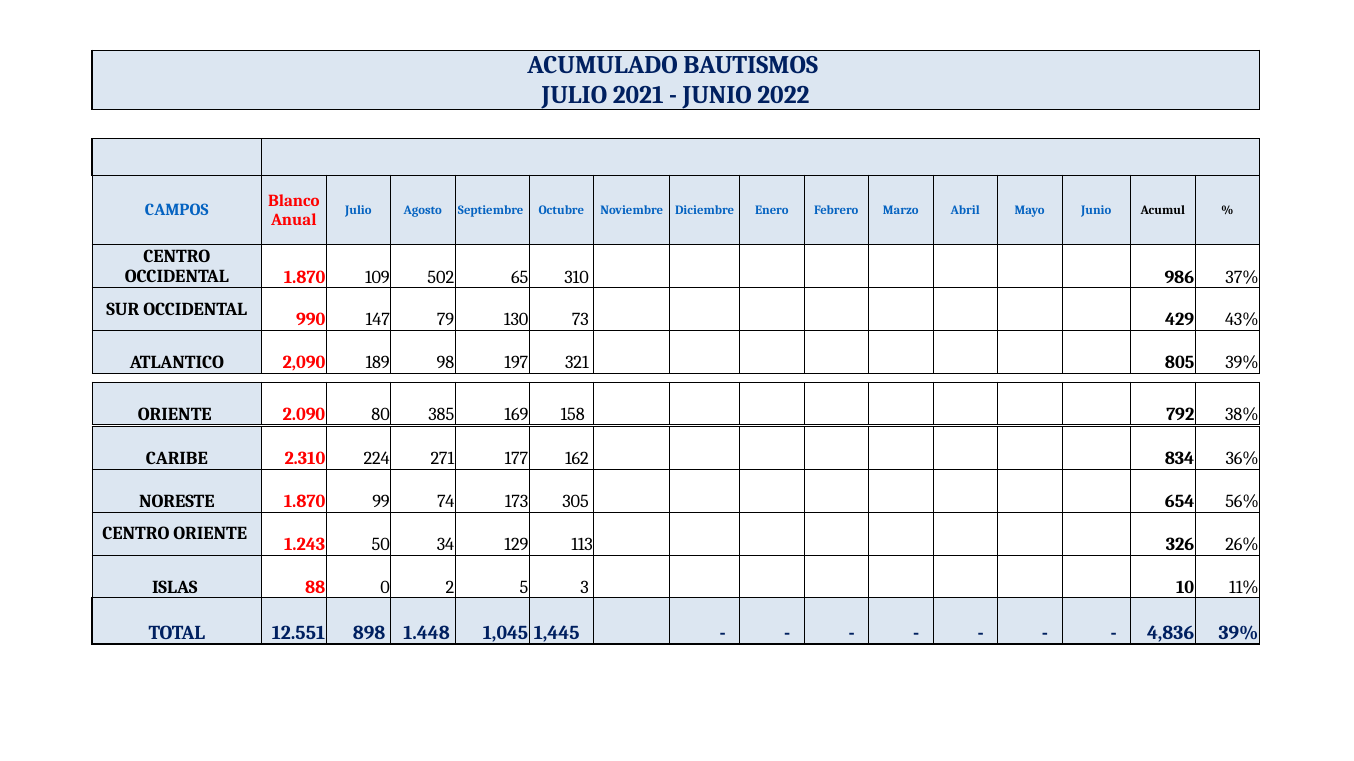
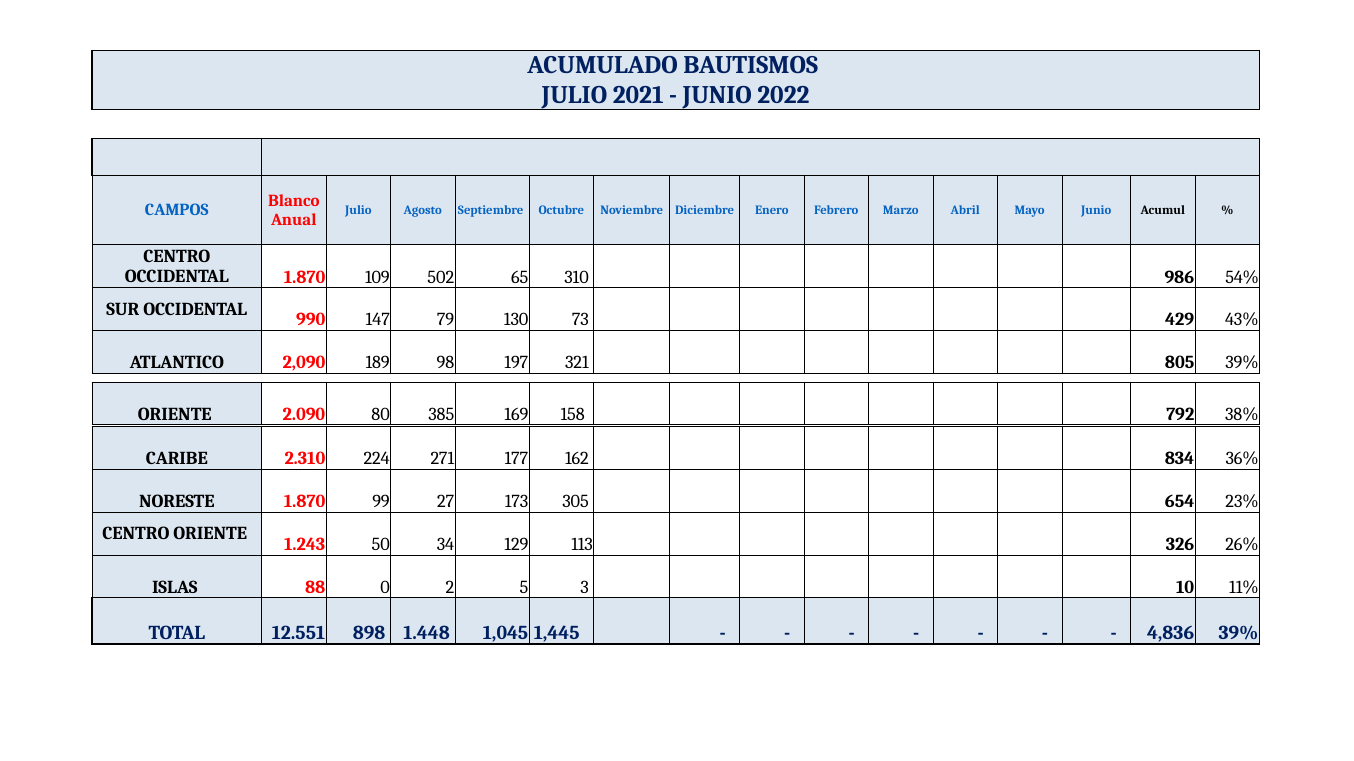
37%: 37% -> 54%
74: 74 -> 27
56%: 56% -> 23%
